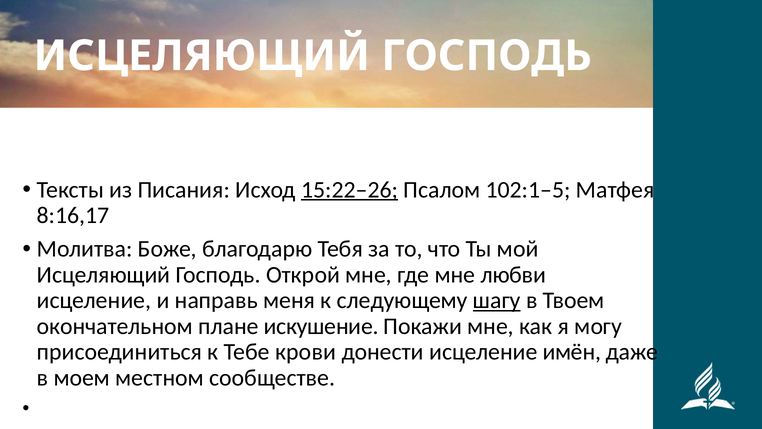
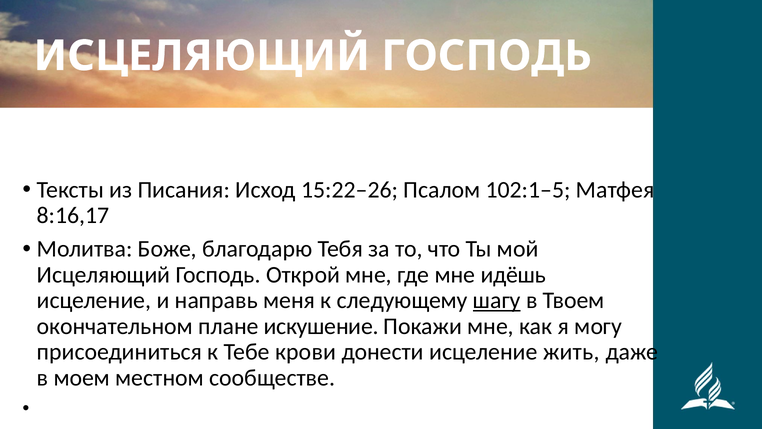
15:22–26 underline: present -> none
любви: любви -> идёшь
имён: имён -> жить
